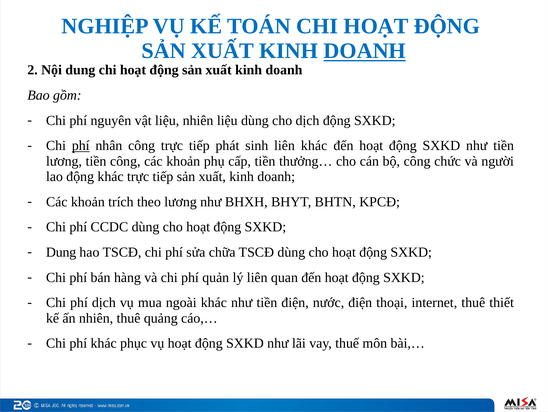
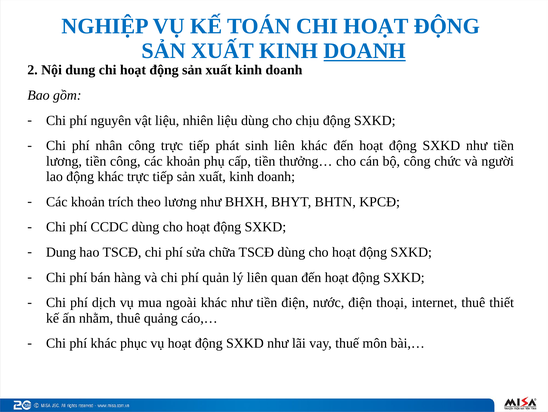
cho dịch: dịch -> chịu
phí at (81, 145) underline: present -> none
ấn nhiên: nhiên -> nhằm
